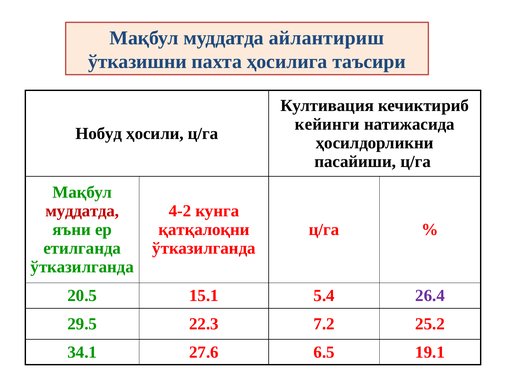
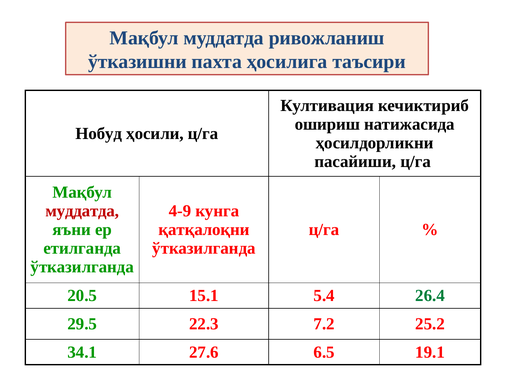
айлантириш: айлантириш -> ривожланиш
кейинги: кейинги -> ошириш
4-2: 4-2 -> 4-9
26.4 colour: purple -> green
